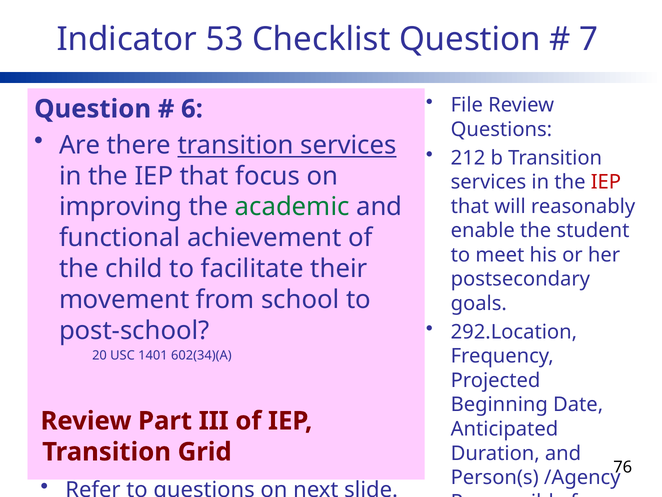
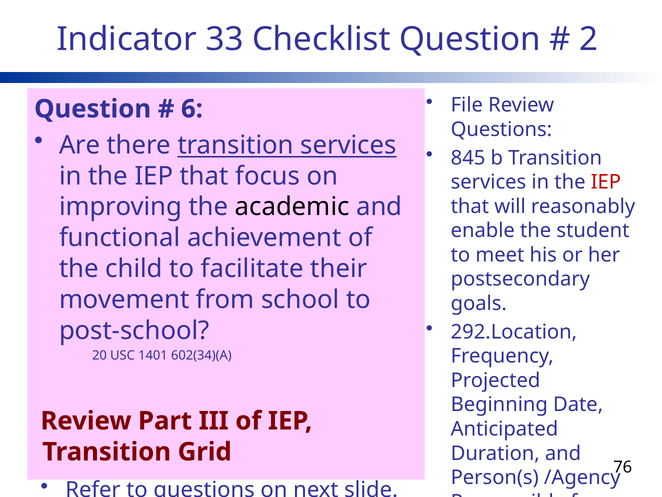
53: 53 -> 33
7: 7 -> 2
212: 212 -> 845
academic colour: green -> black
